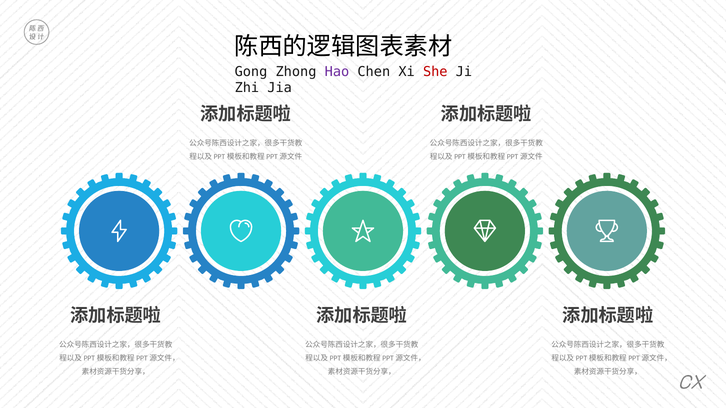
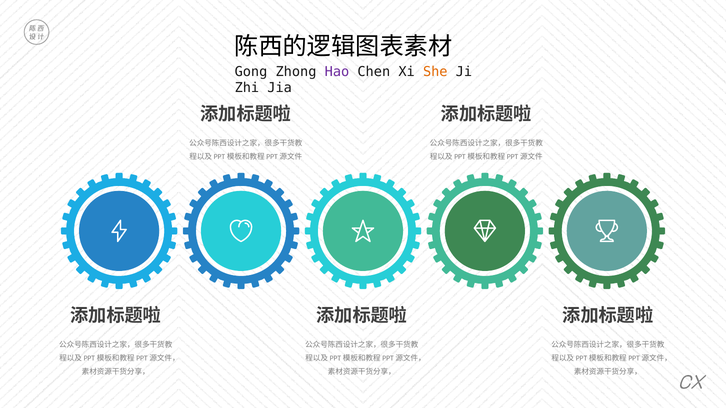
She colour: red -> orange
